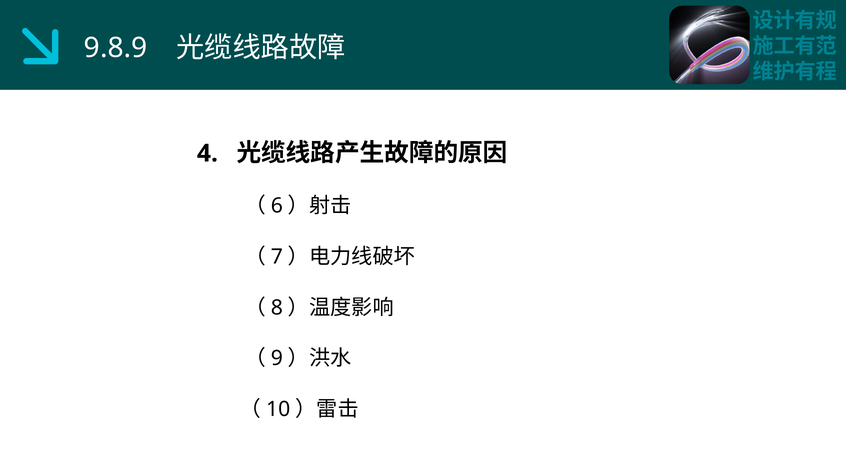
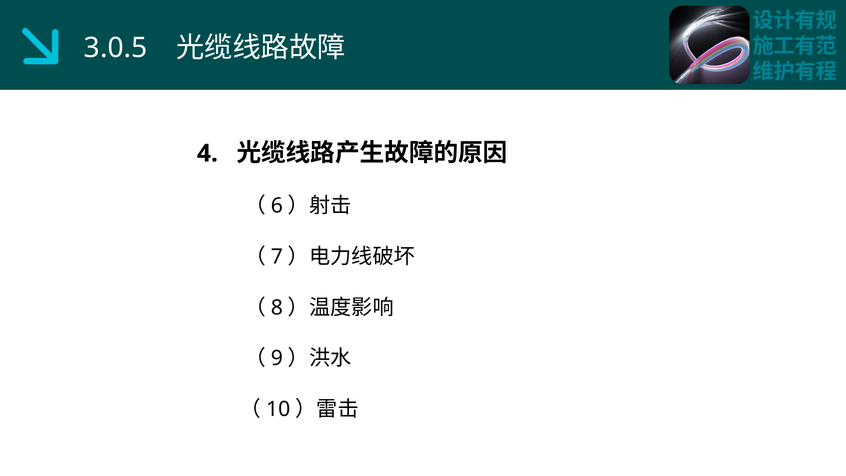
9.8.9: 9.8.9 -> 3.0.5
